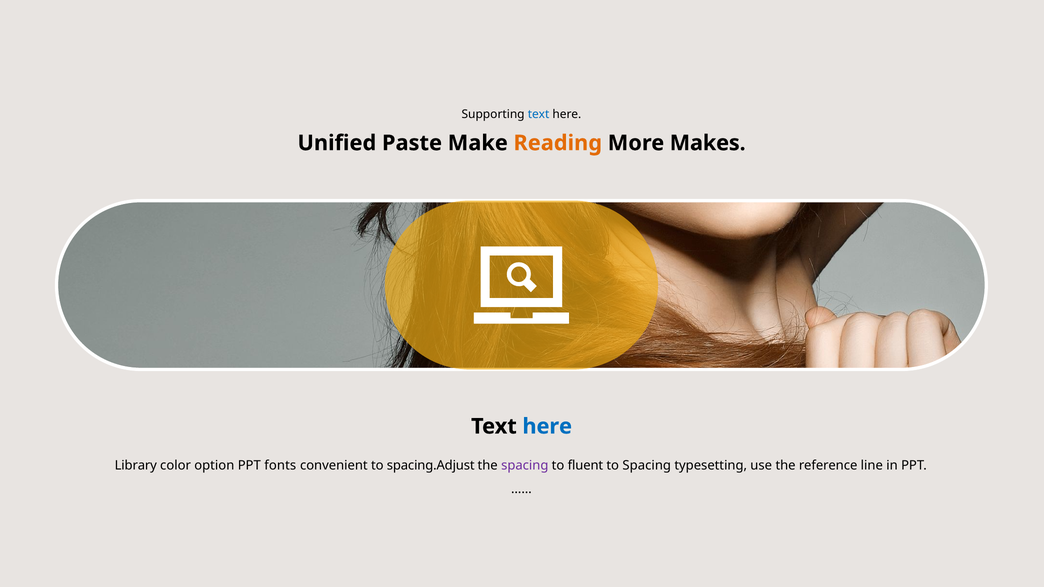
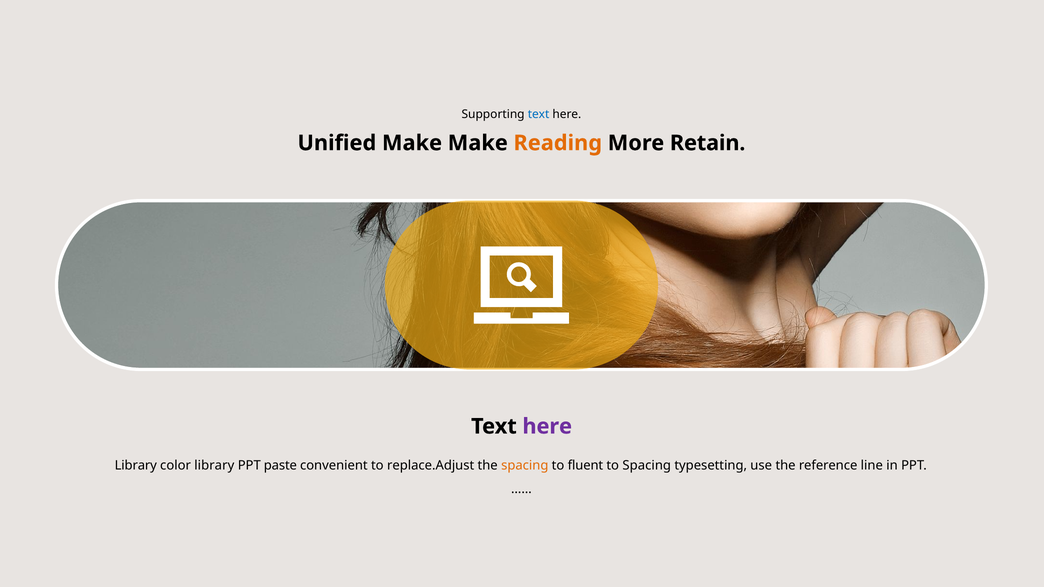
Unified Paste: Paste -> Make
Makes: Makes -> Retain
here at (547, 427) colour: blue -> purple
color option: option -> library
fonts: fonts -> paste
spacing.Adjust: spacing.Adjust -> replace.Adjust
spacing at (525, 466) colour: purple -> orange
